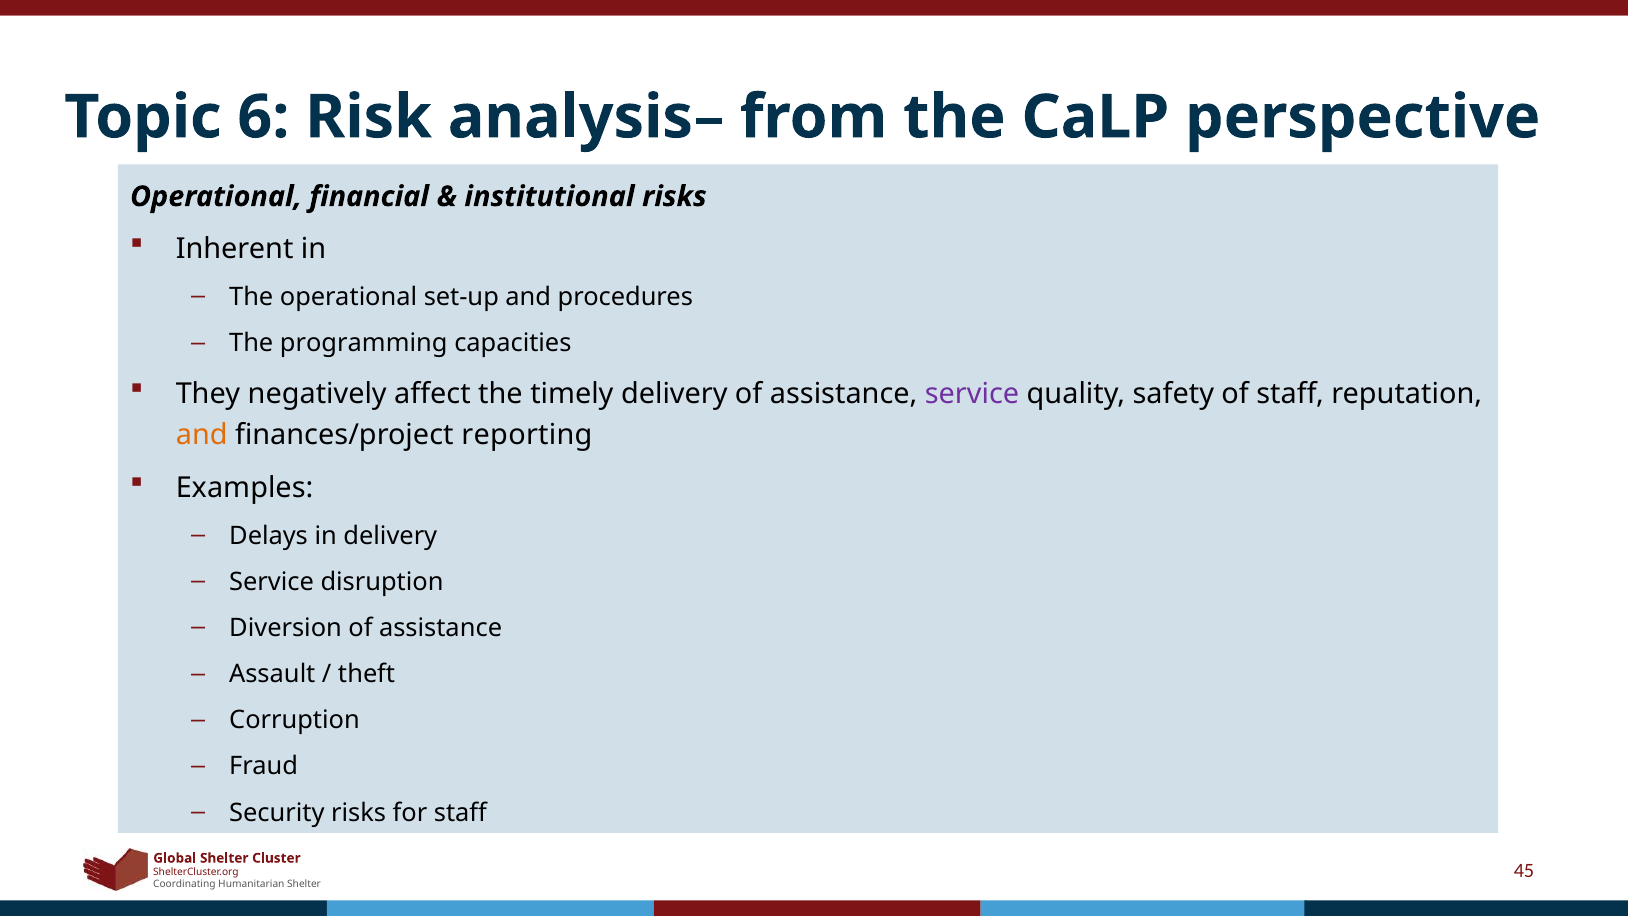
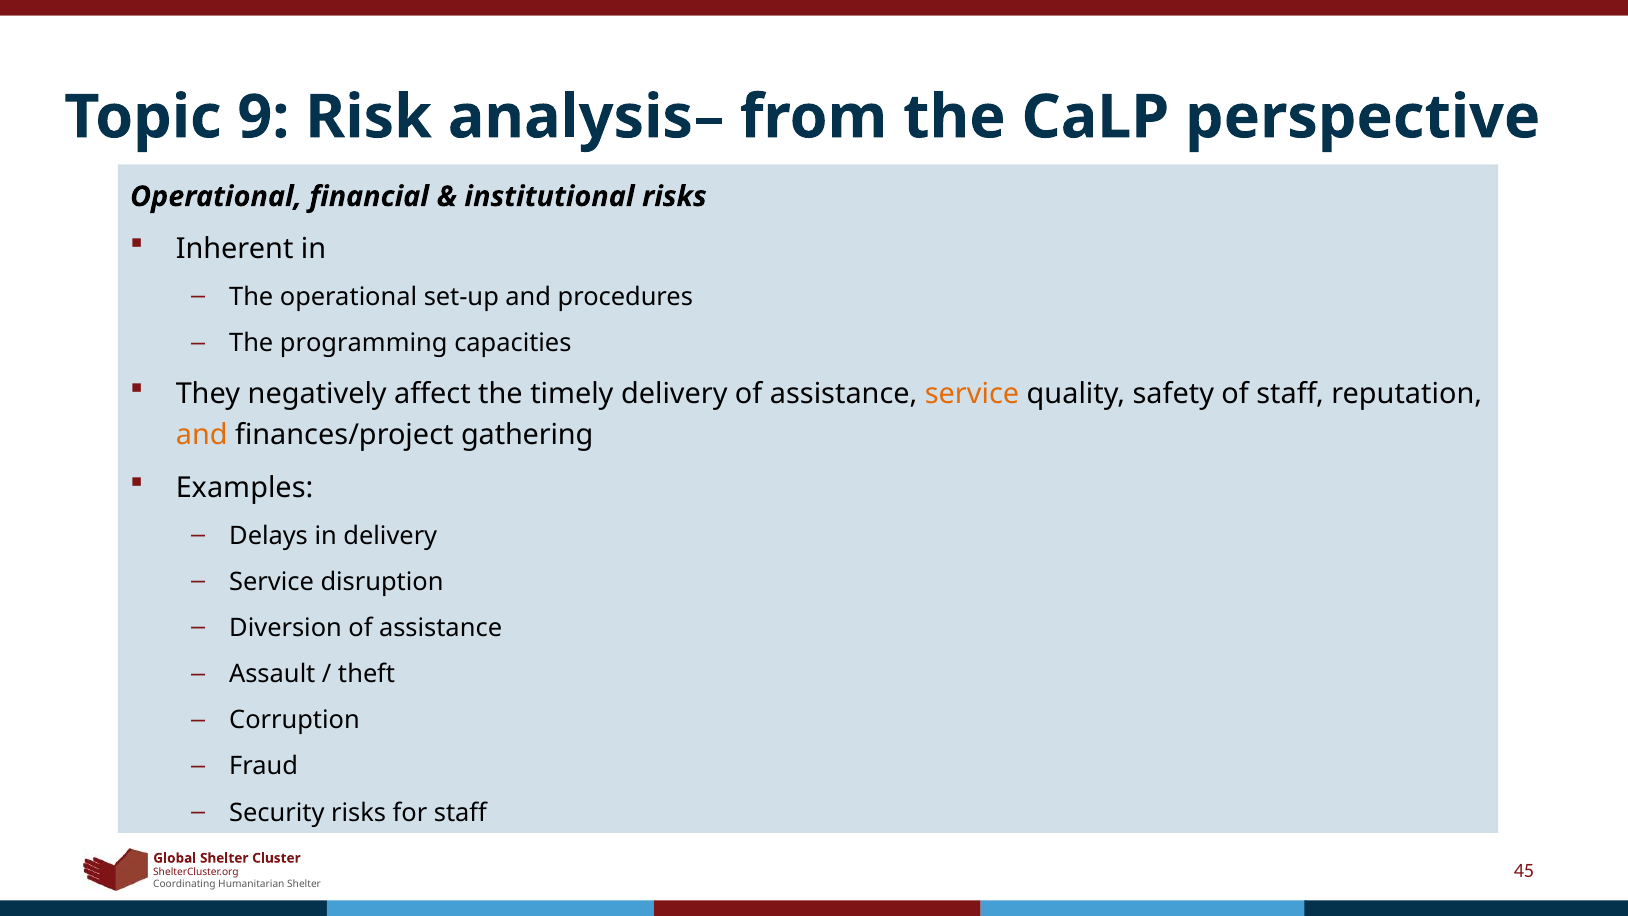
6: 6 -> 9
service at (972, 394) colour: purple -> orange
reporting: reporting -> gathering
